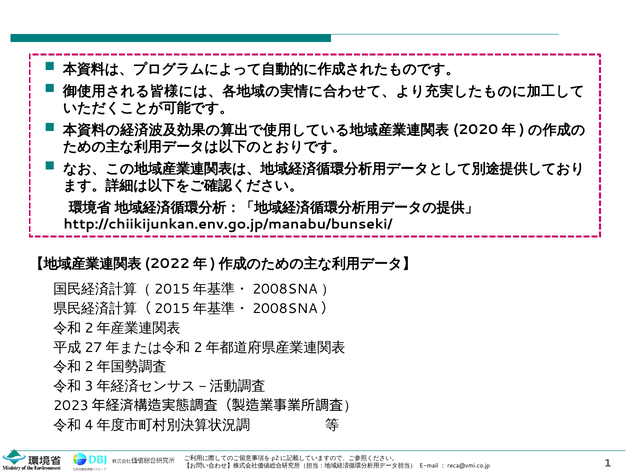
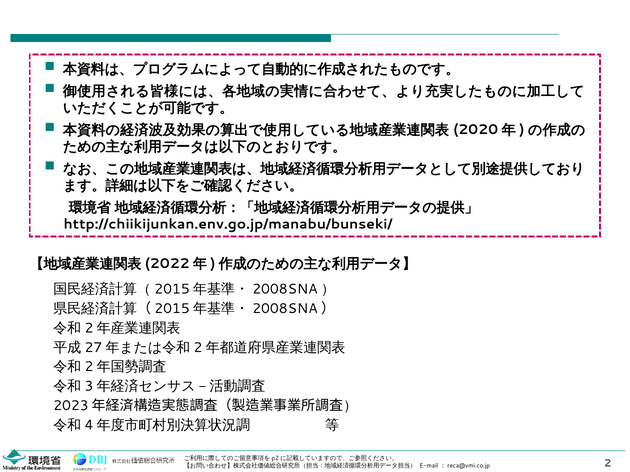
1: 1 -> 2
